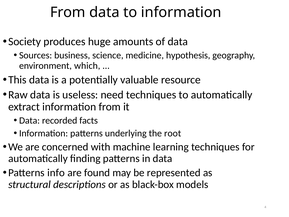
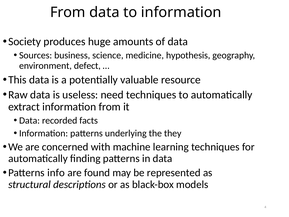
which: which -> defect
root: root -> they
